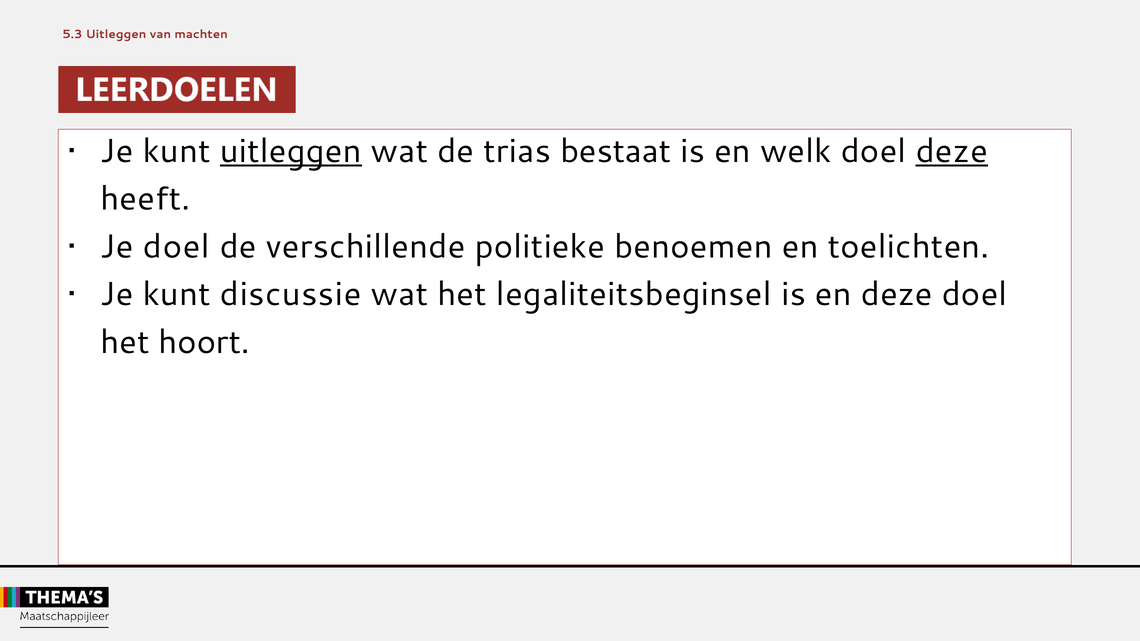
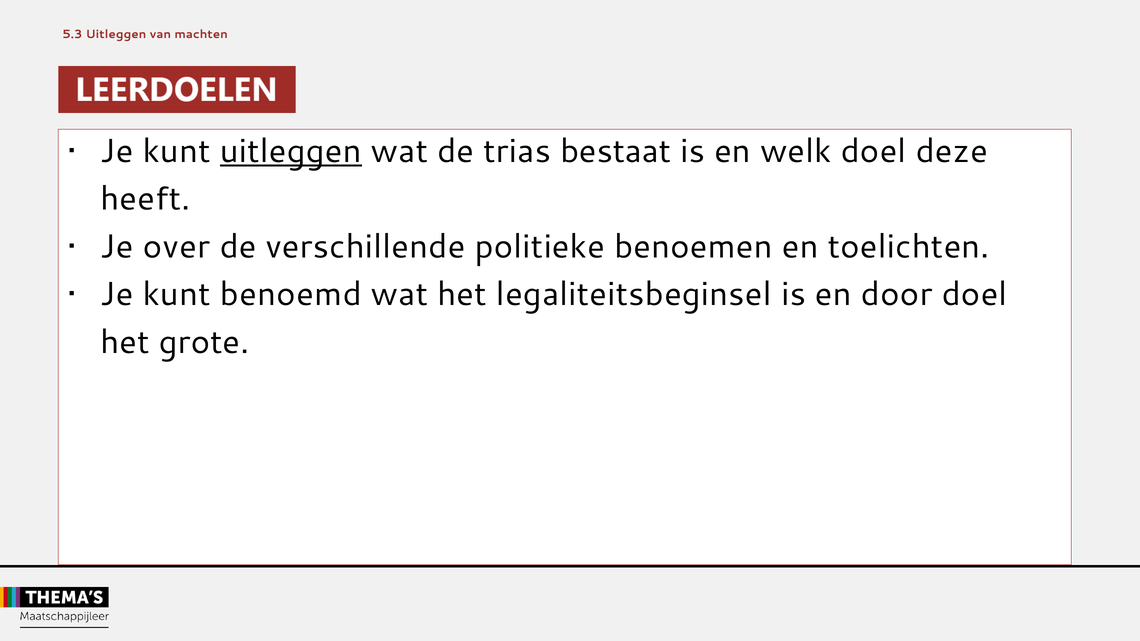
deze at (952, 151) underline: present -> none
Je doel: doel -> over
discussie: discussie -> benoemd
en deze: deze -> door
hoort: hoort -> grote
